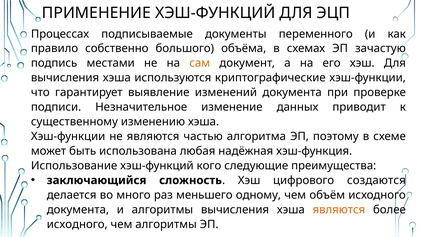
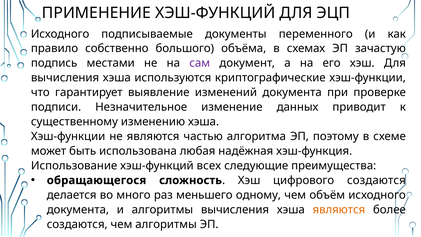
Процессах at (60, 34): Процессах -> Исходного
сам colour: orange -> purple
кого: кого -> всех
заключающийся: заключающийся -> обращающегося
исходного at (77, 224): исходного -> создаются
